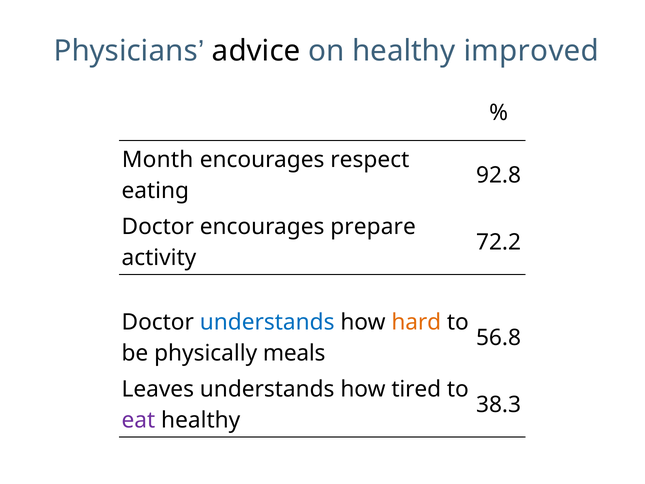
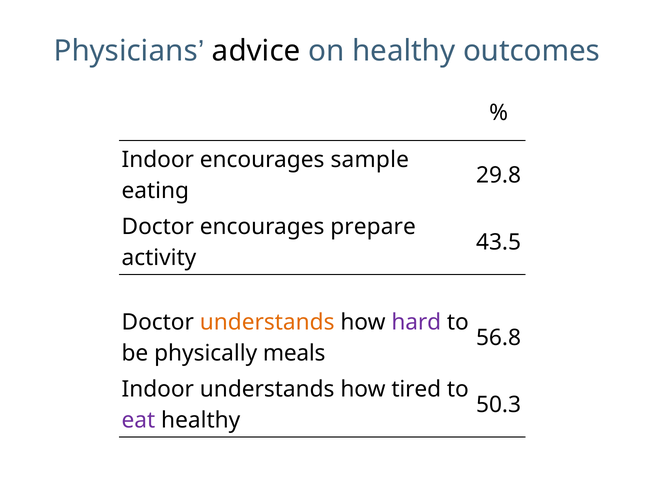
improved: improved -> outcomes
Month at (158, 160): Month -> Indoor
respect: respect -> sample
92.8: 92.8 -> 29.8
72.2: 72.2 -> 43.5
understands at (267, 322) colour: blue -> orange
hard colour: orange -> purple
Leaves at (158, 389): Leaves -> Indoor
38.3: 38.3 -> 50.3
